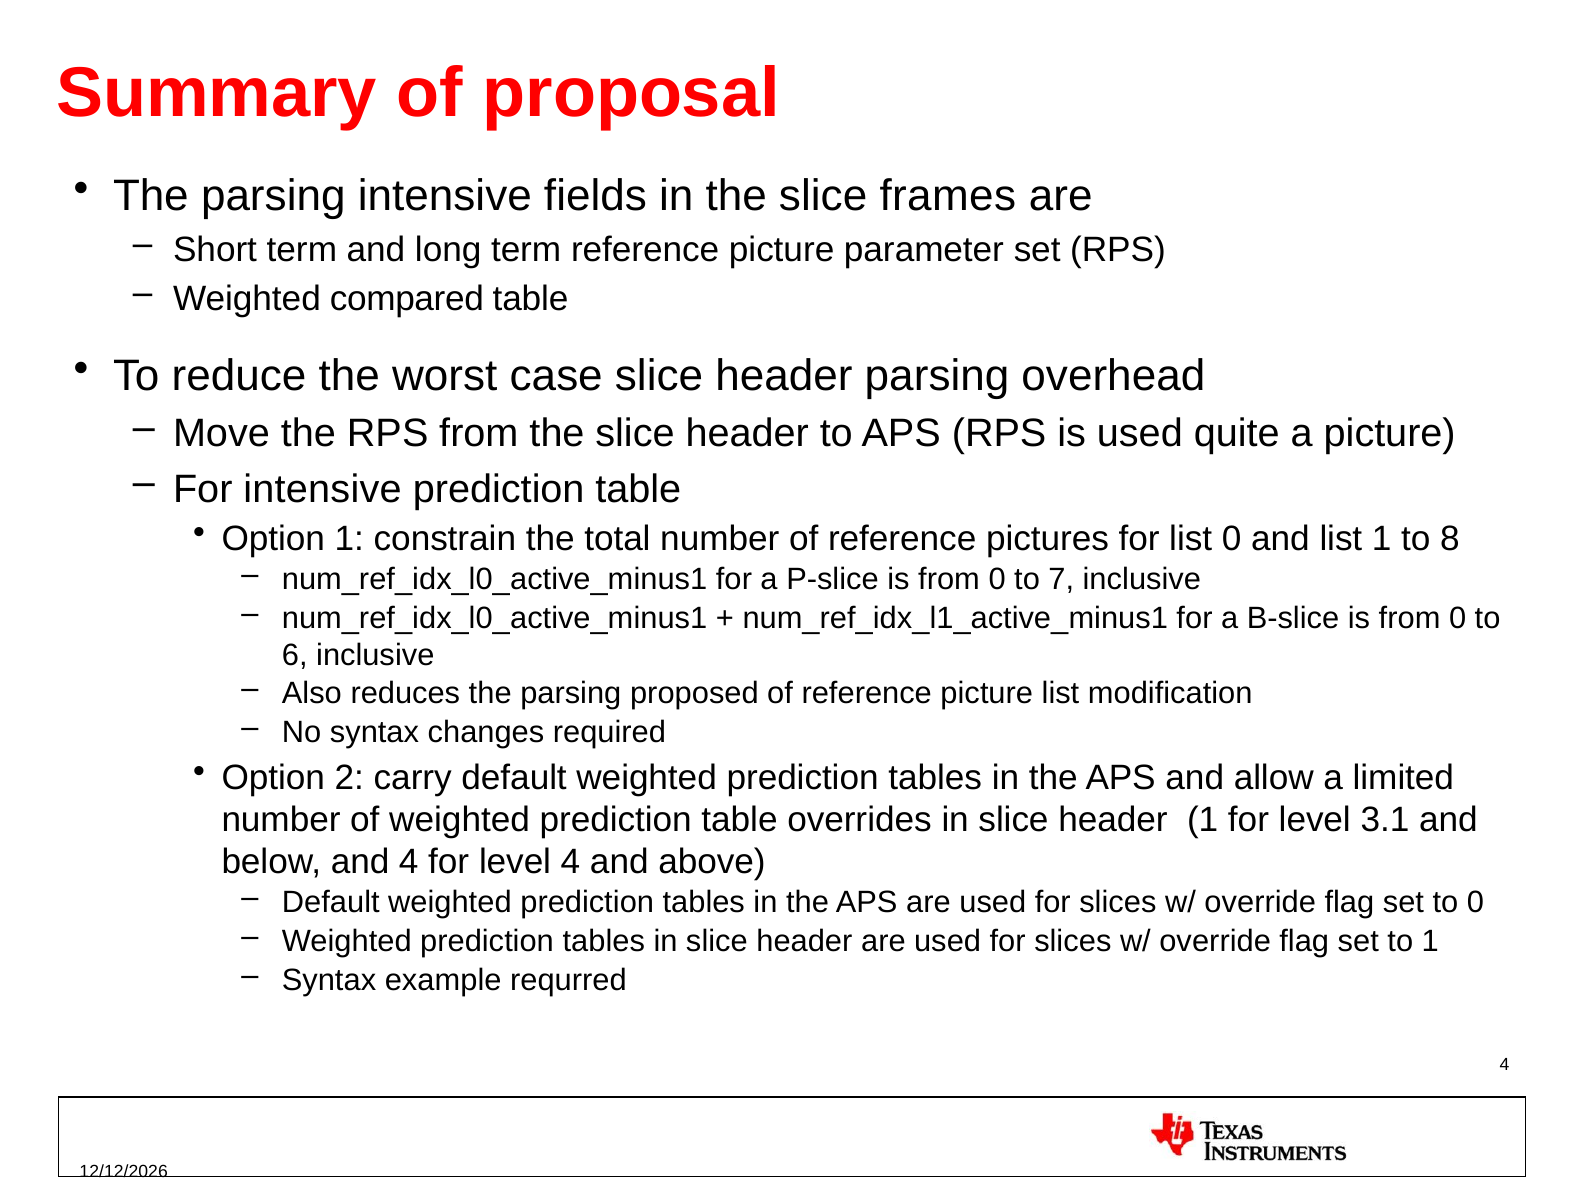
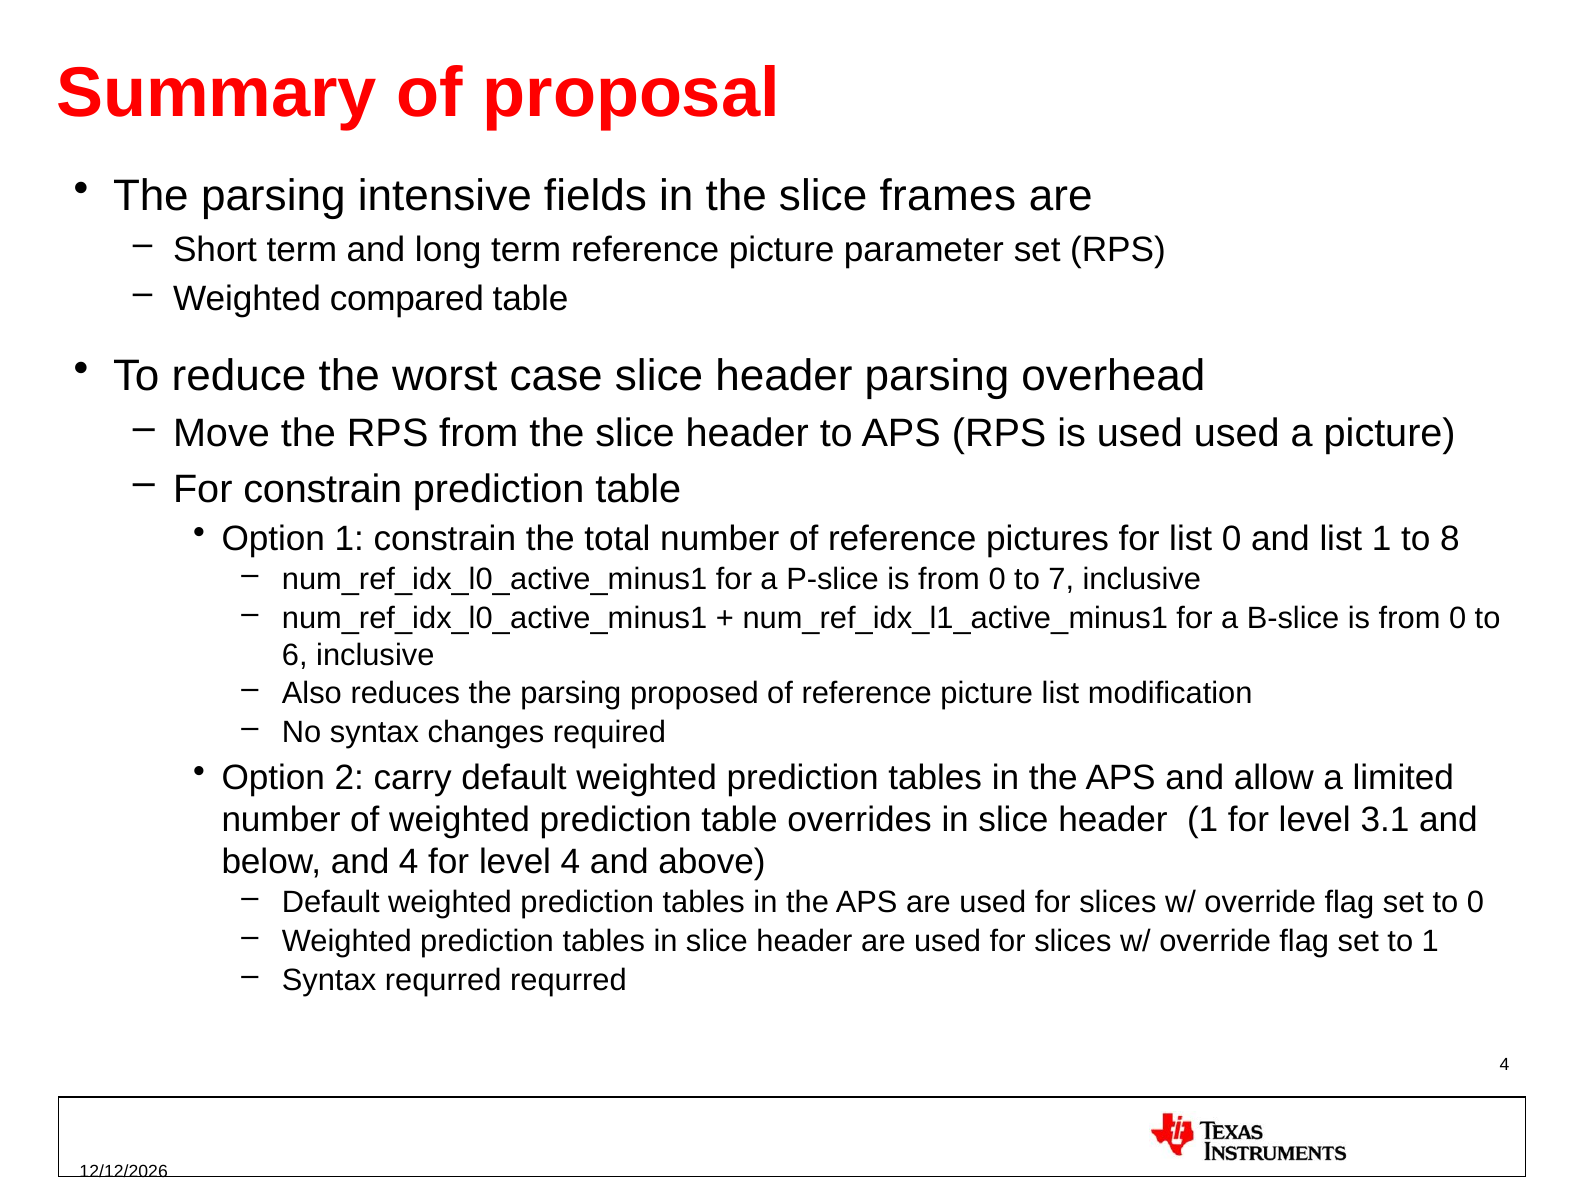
used quite: quite -> used
For intensive: intensive -> constrain
Syntax example: example -> requrred
